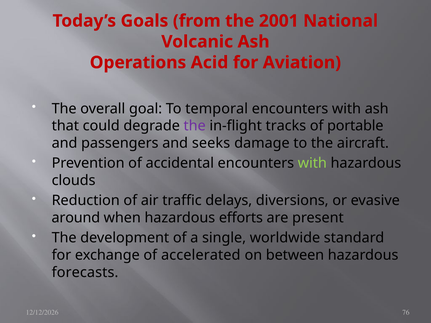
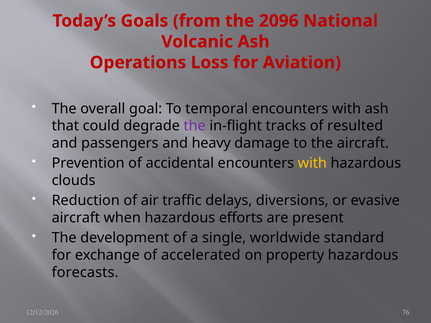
2001: 2001 -> 2096
Acid: Acid -> Loss
portable: portable -> resulted
seeks: seeks -> heavy
with at (312, 163) colour: light green -> yellow
around at (76, 218): around -> aircraft
between: between -> property
